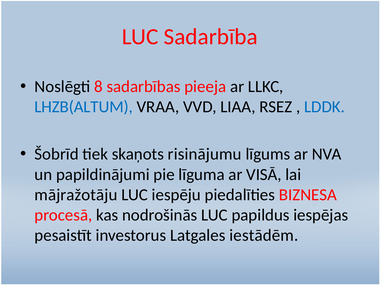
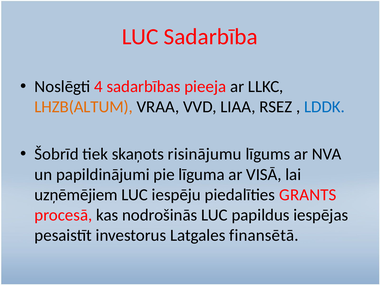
8: 8 -> 4
LHZB(ALTUM colour: blue -> orange
mājražotāju: mājražotāju -> uzņēmējiem
BIZNESA: BIZNESA -> GRANTS
iestādēm: iestādēm -> finansētā
